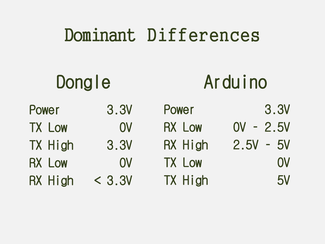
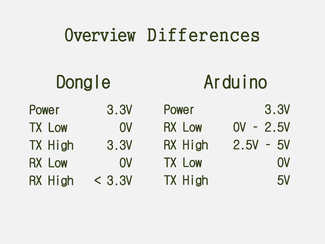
Dominant: Dominant -> Overview
